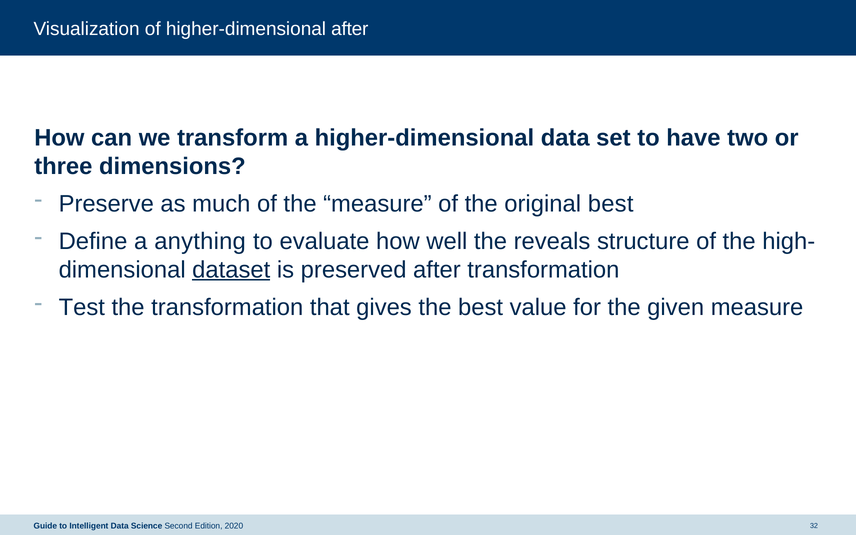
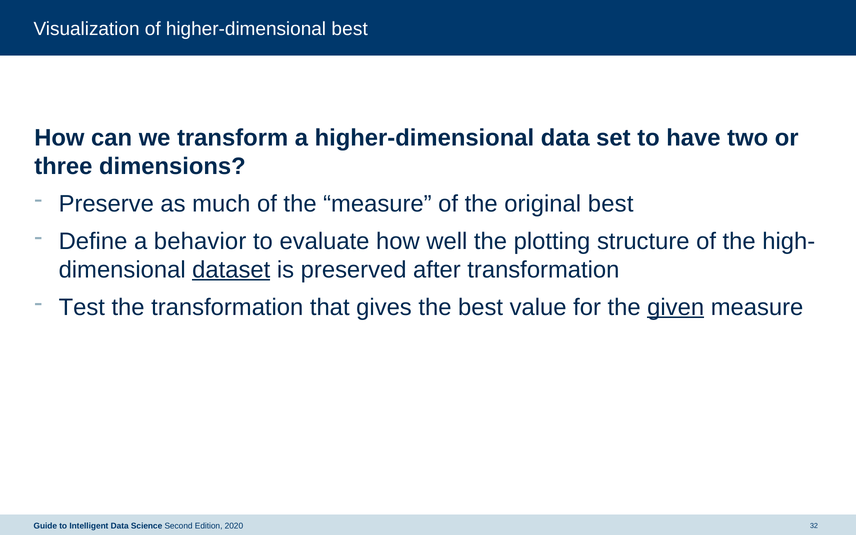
higher-dimensional after: after -> best
anything: anything -> behavior
reveals: reveals -> plotting
given underline: none -> present
